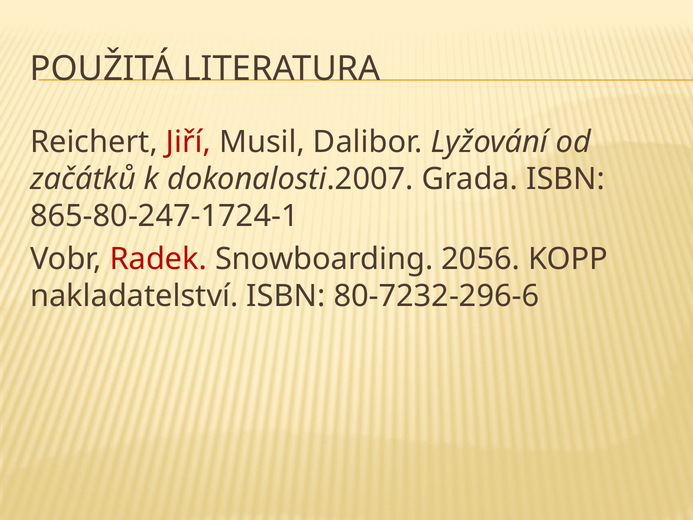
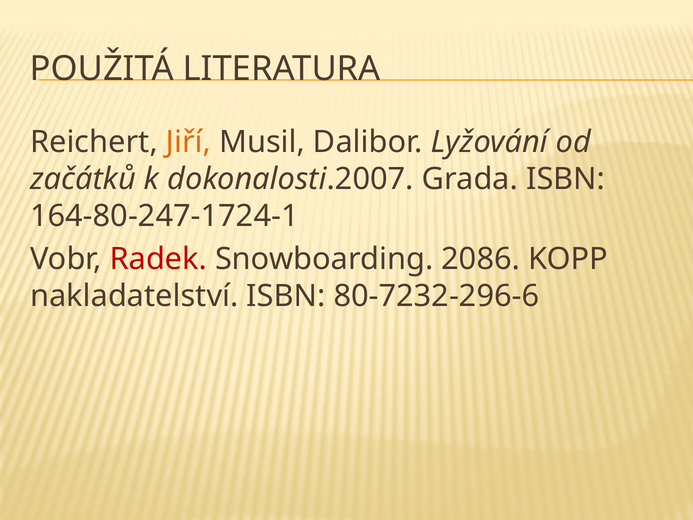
Jiří colour: red -> orange
865-80-247-1724-1: 865-80-247-1724-1 -> 164-80-247-1724-1
2056: 2056 -> 2086
